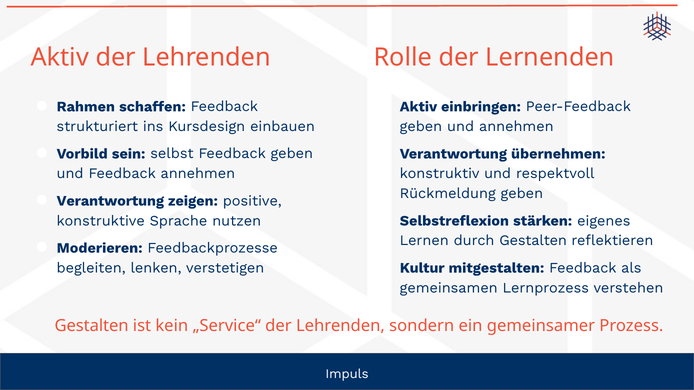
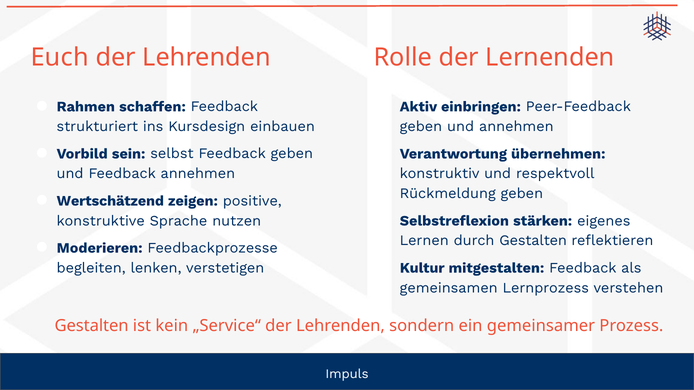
Aktiv at (60, 58): Aktiv -> Euch
Verantwortung at (110, 201): Verantwortung -> Wertschätzend
